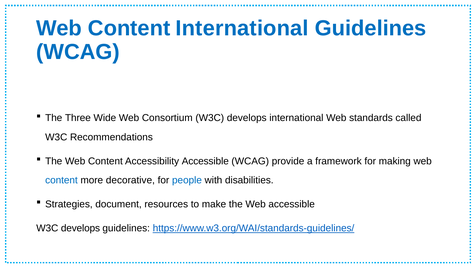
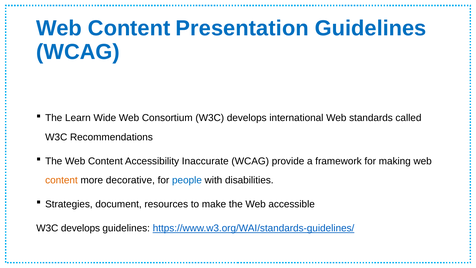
Content International: International -> Presentation
Three: Three -> Learn
Accessibility Accessible: Accessible -> Inaccurate
content at (61, 180) colour: blue -> orange
